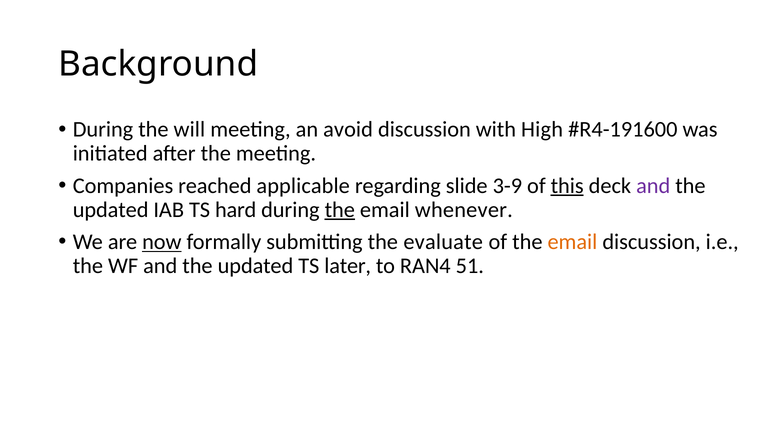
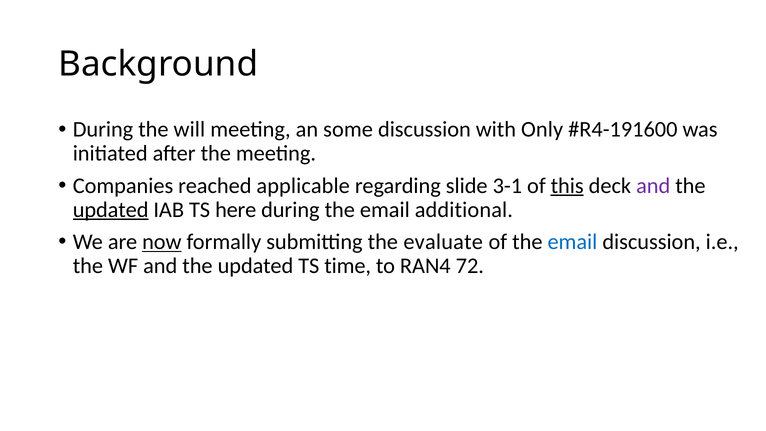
avoid: avoid -> some
High: High -> Only
3-9: 3-9 -> 3-1
updated at (111, 210) underline: none -> present
hard: hard -> here
the at (340, 210) underline: present -> none
whenever: whenever -> additional
email at (572, 242) colour: orange -> blue
later: later -> time
51: 51 -> 72
